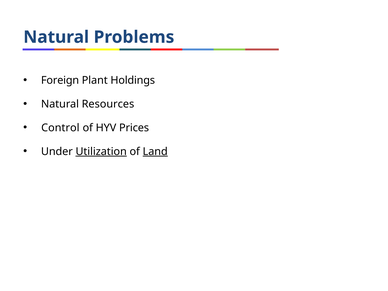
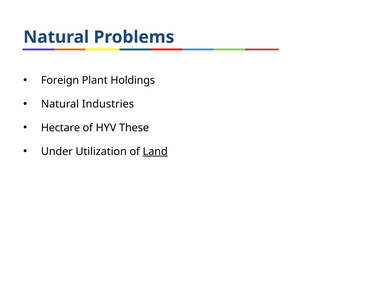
Resources: Resources -> Industries
Control: Control -> Hectare
Prices: Prices -> These
Utilization underline: present -> none
